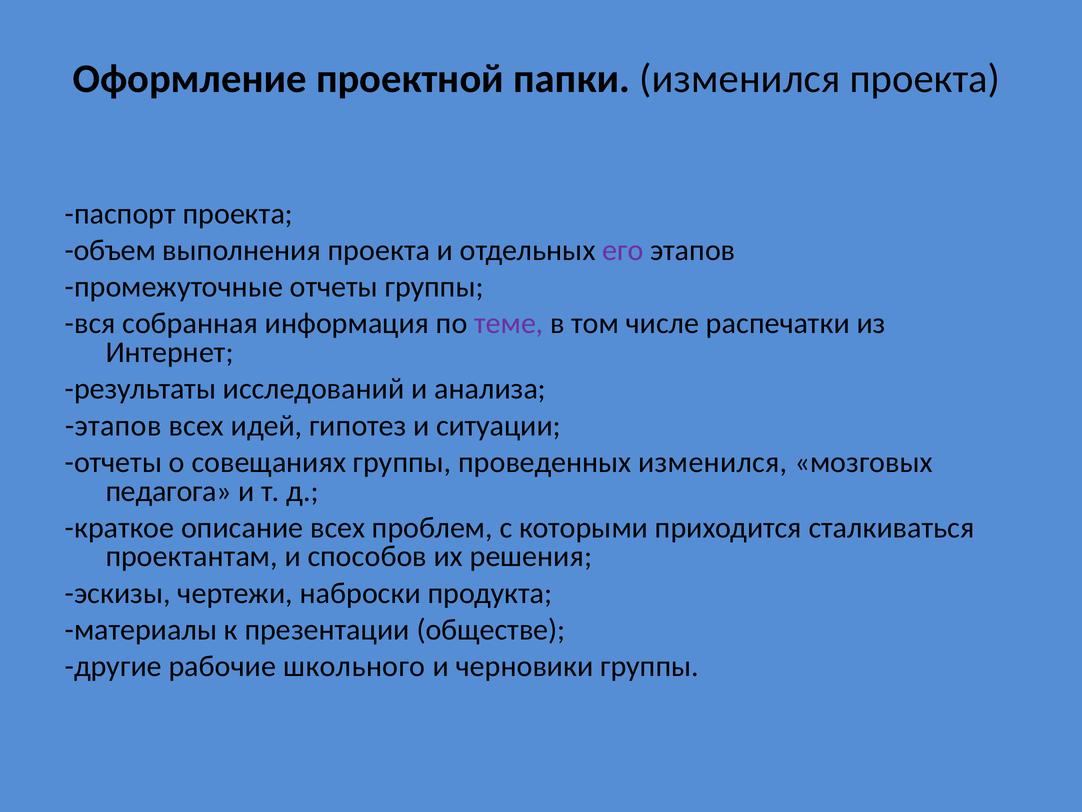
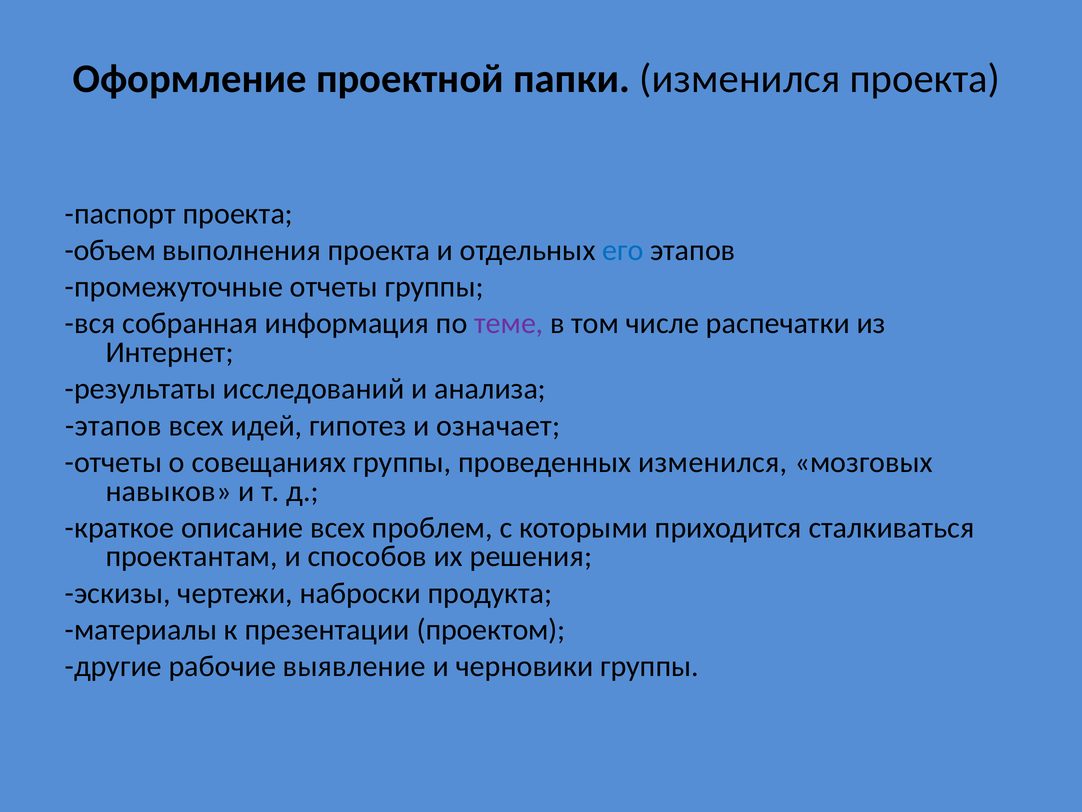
его colour: purple -> blue
ситуации: ситуации -> означает
педагога: педагога -> навыков
обществе: обществе -> проектом
школьного: школьного -> выявление
